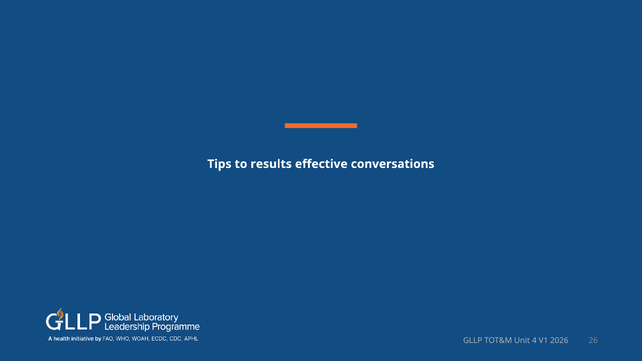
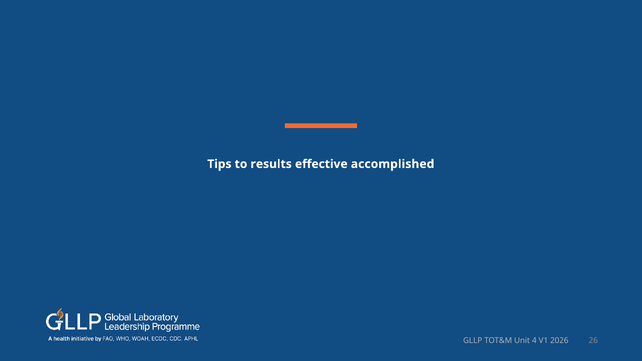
conversations: conversations -> accomplished
